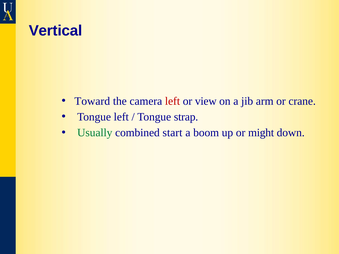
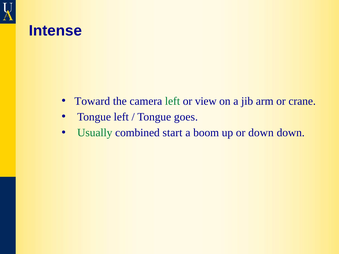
Vertical: Vertical -> Intense
left at (172, 101) colour: red -> green
strap: strap -> goes
or might: might -> down
